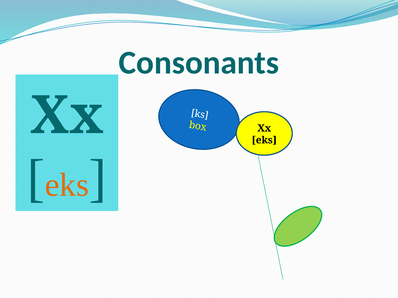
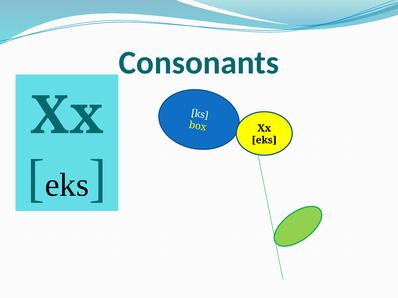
eks at (67, 185) colour: orange -> black
